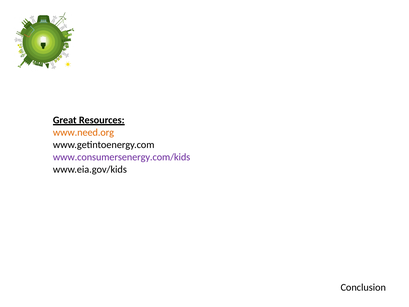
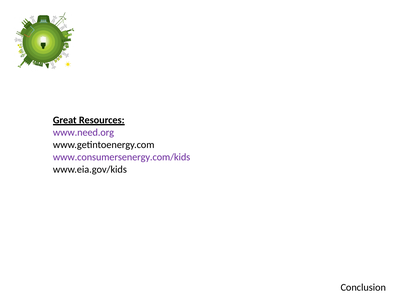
www.need.org colour: orange -> purple
